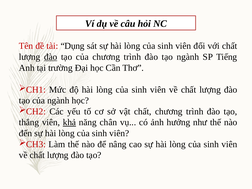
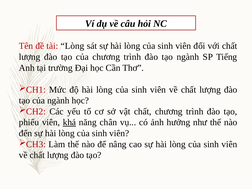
tài Dụng: Dụng -> Lòng
đào at (51, 57) underline: present -> none
thắng: thắng -> phiếu
